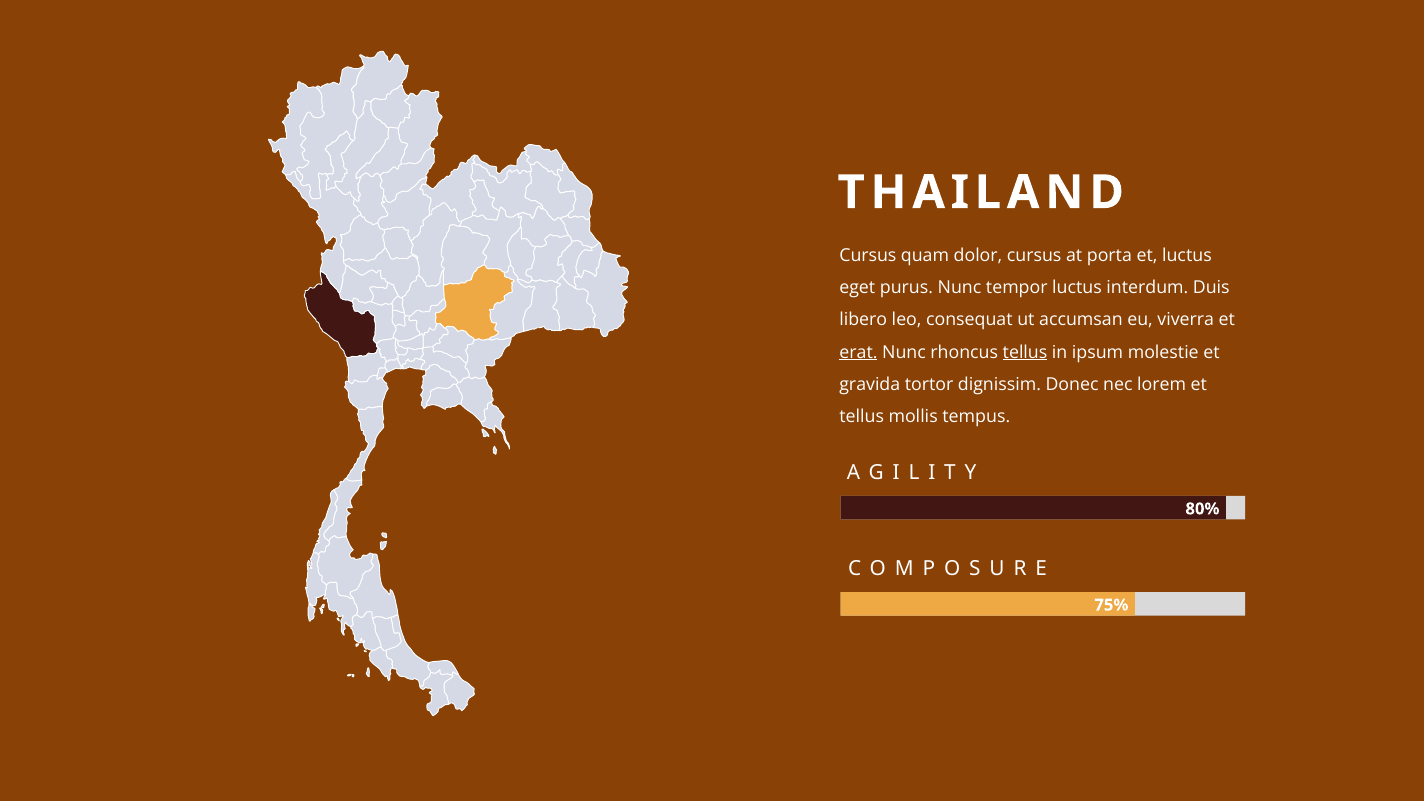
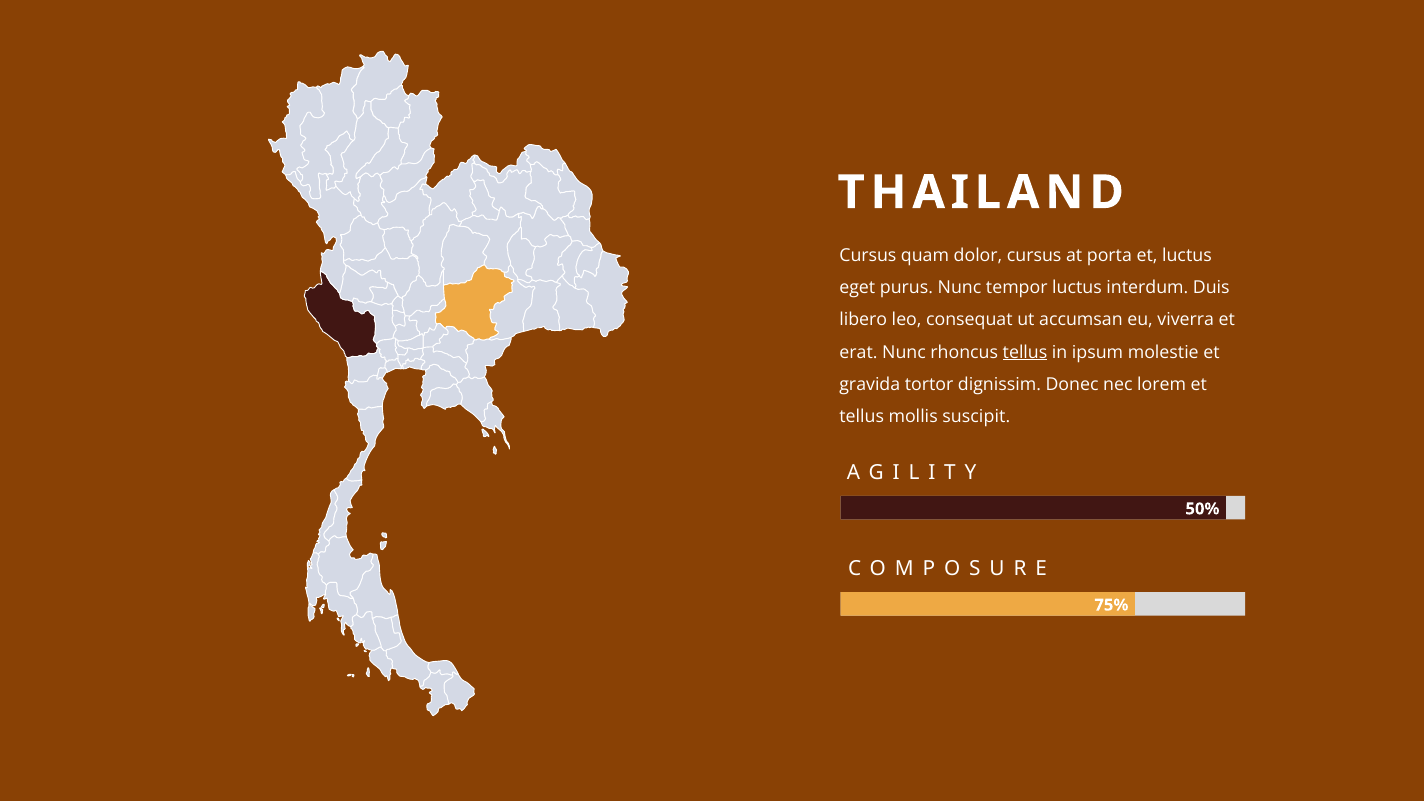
erat underline: present -> none
tempus: tempus -> suscipit
80%: 80% -> 50%
